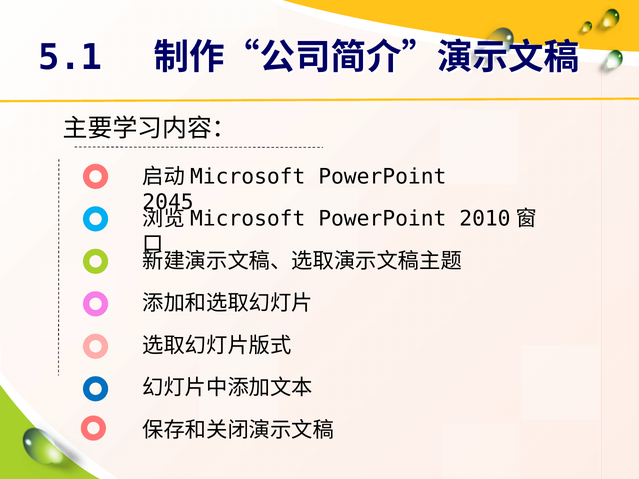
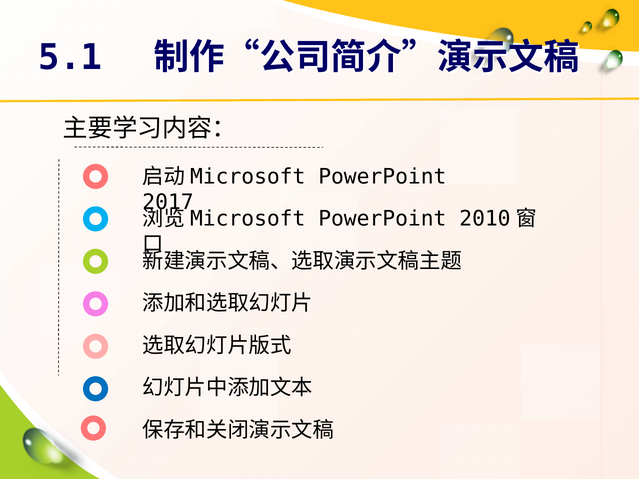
2045: 2045 -> 2017
